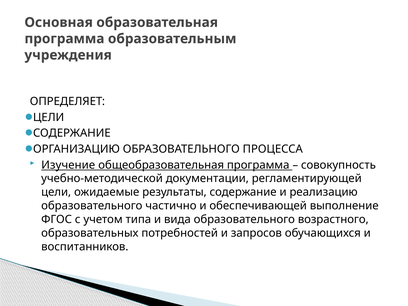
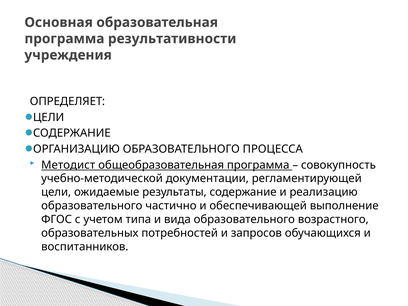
образовательным: образовательным -> результативности
Изучение: Изучение -> Методист
